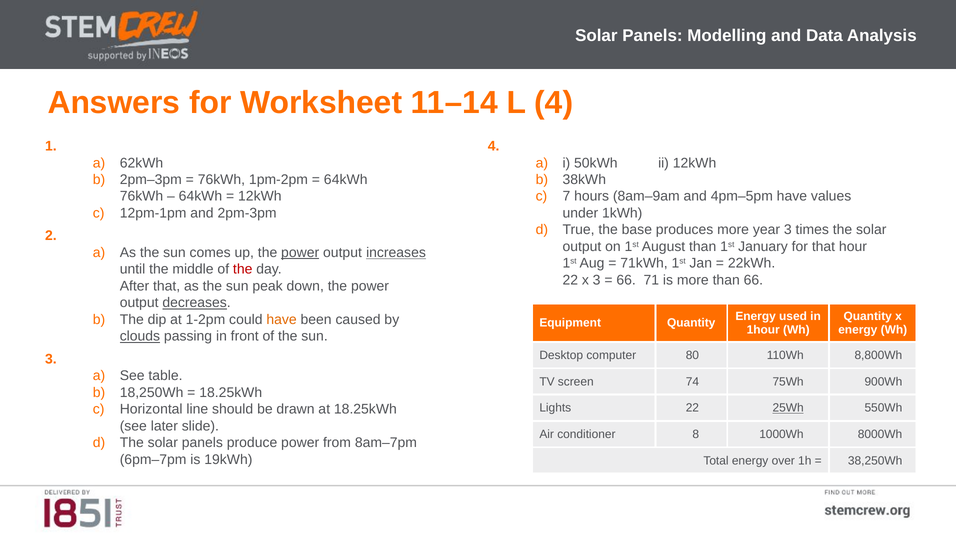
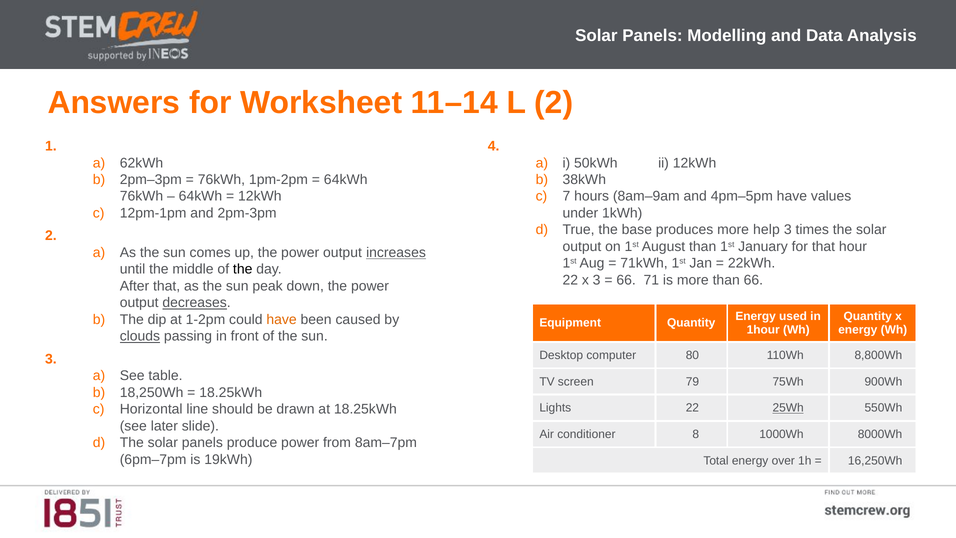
L 4: 4 -> 2
year: year -> help
power at (300, 253) underline: present -> none
the at (243, 269) colour: red -> black
74: 74 -> 79
38,250Wh: 38,250Wh -> 16,250Wh
